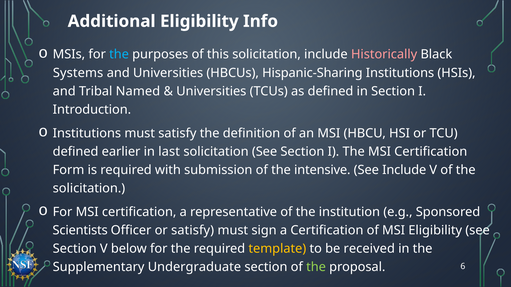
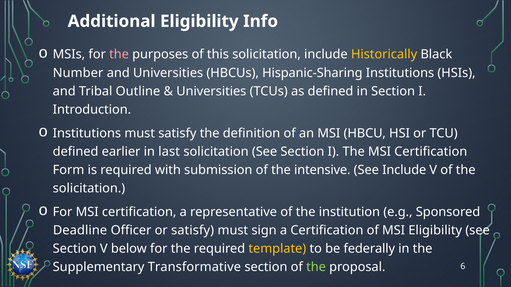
the at (119, 55) colour: light blue -> pink
Historically colour: pink -> yellow
Systems: Systems -> Number
Named: Named -> Outline
Scientists: Scientists -> Deadline
received: received -> federally
Undergraduate: Undergraduate -> Transformative
